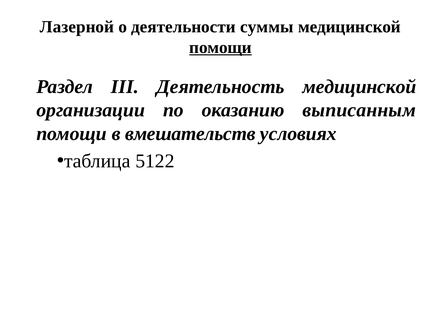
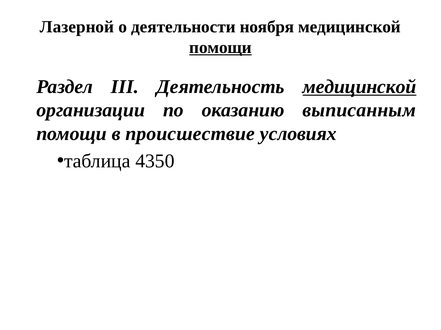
суммы: суммы -> ноября
медицинской at (359, 87) underline: none -> present
вмешательств: вмешательств -> происшествие
5122: 5122 -> 4350
